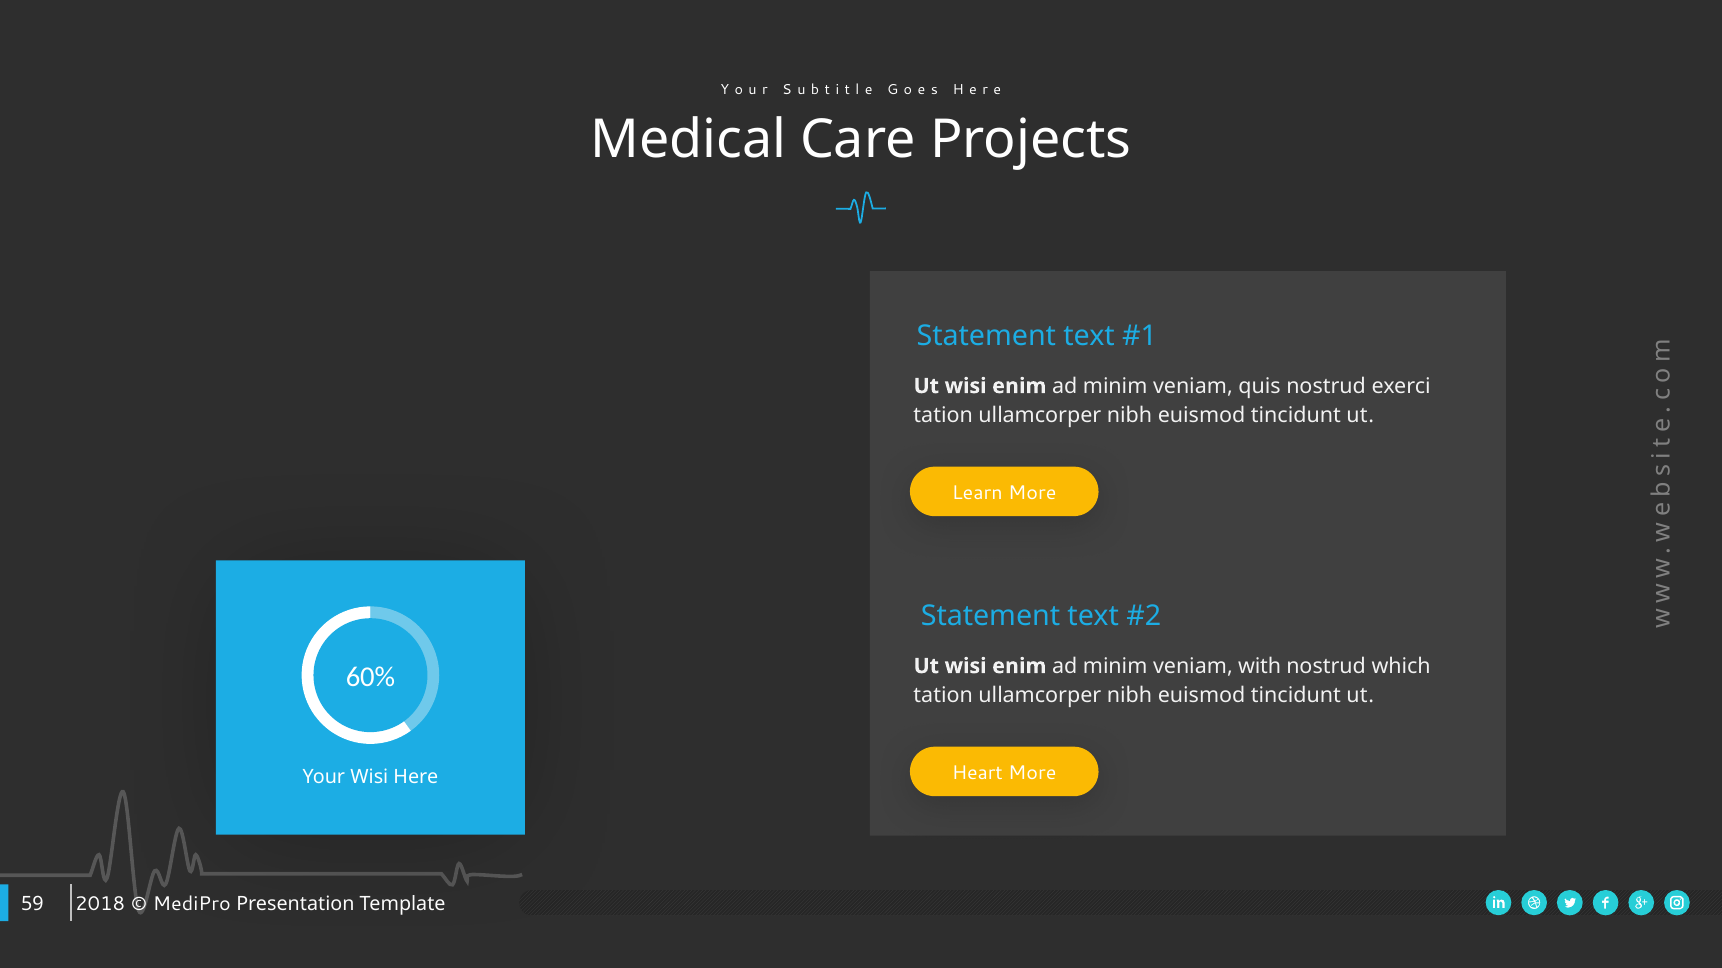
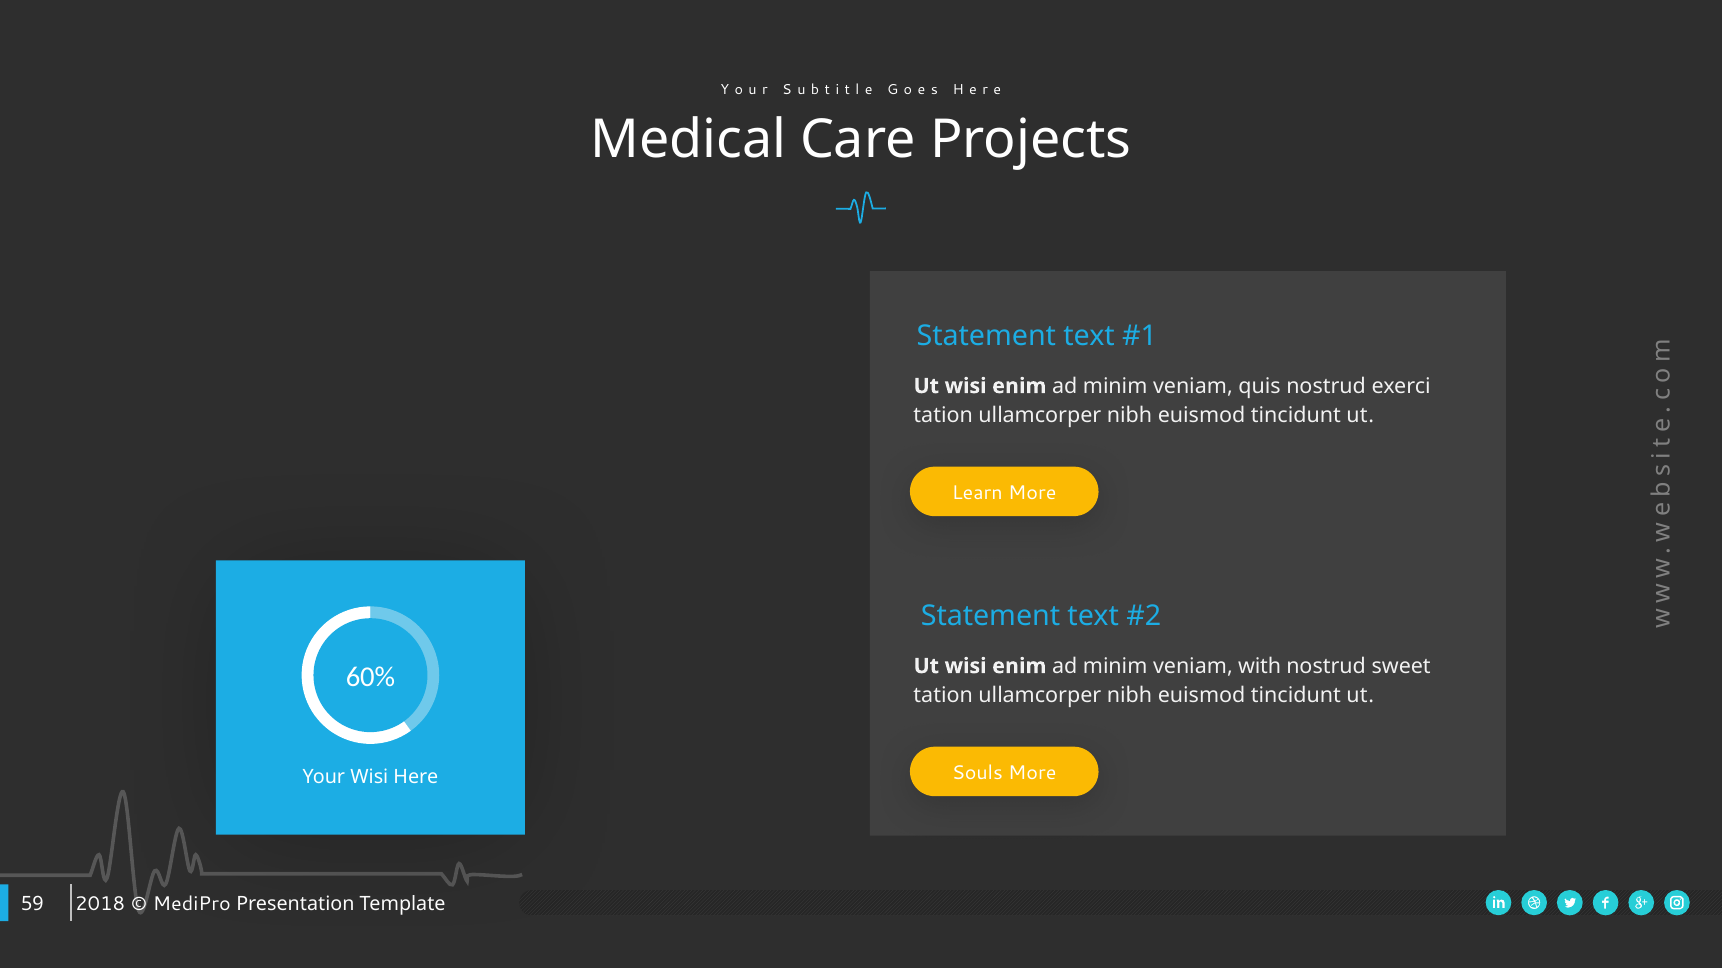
which: which -> sweet
Heart: Heart -> Souls
